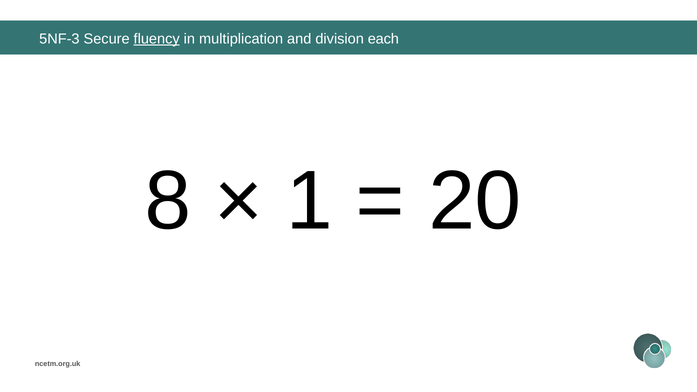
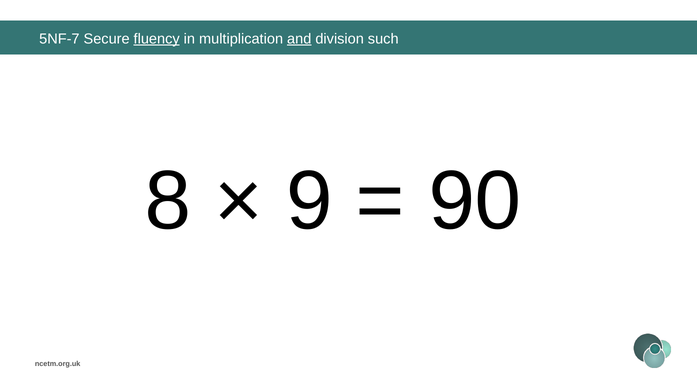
5NF-3: 5NF-3 -> 5NF-7
and underline: none -> present
each: each -> such
1: 1 -> 9
20: 20 -> 90
